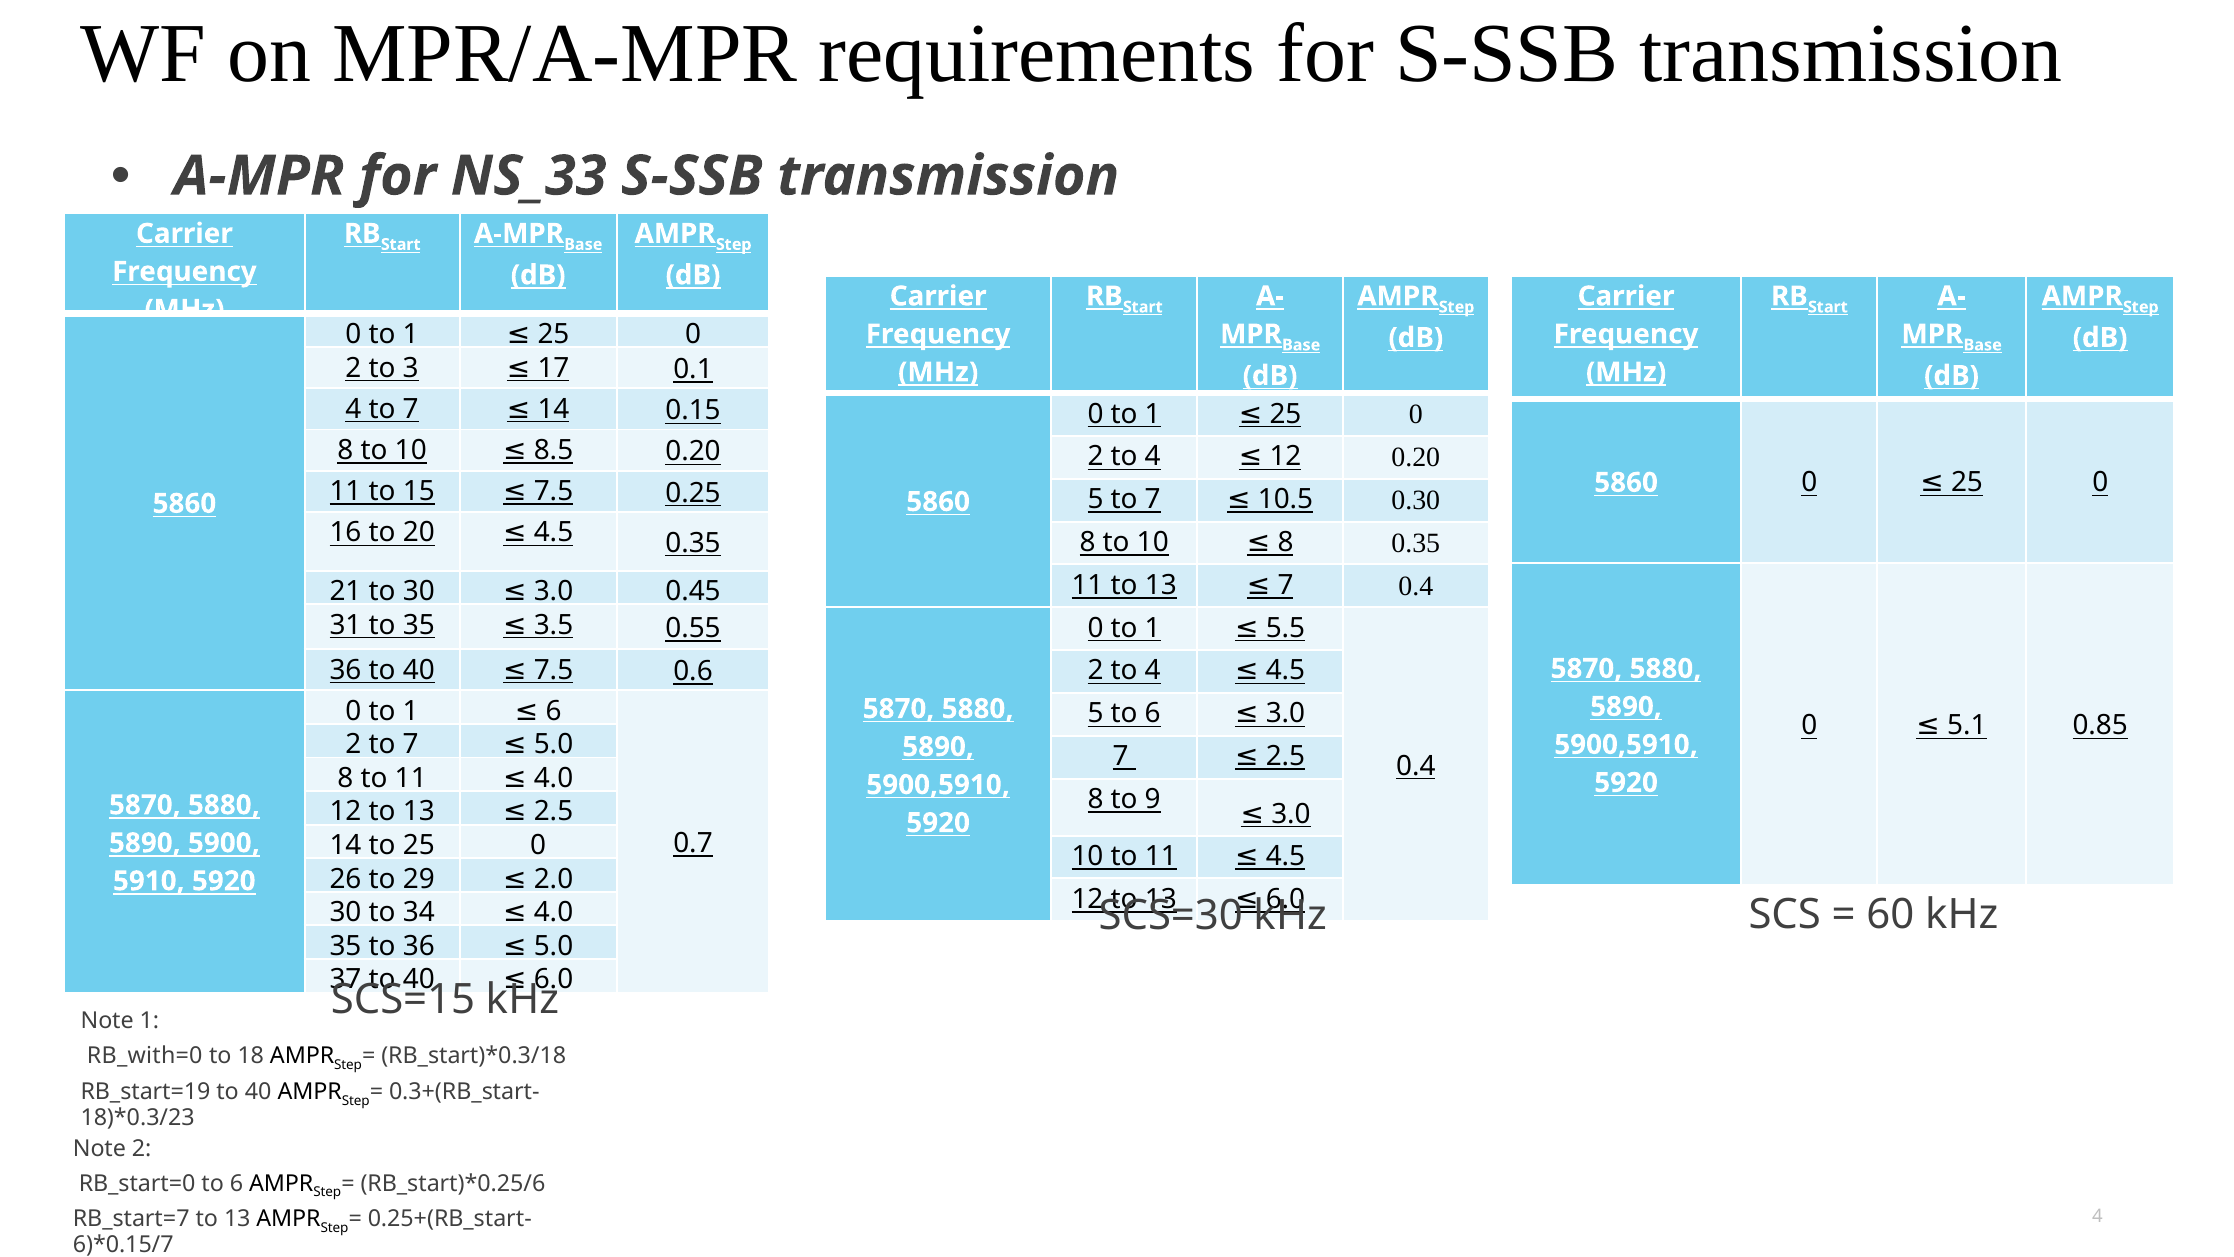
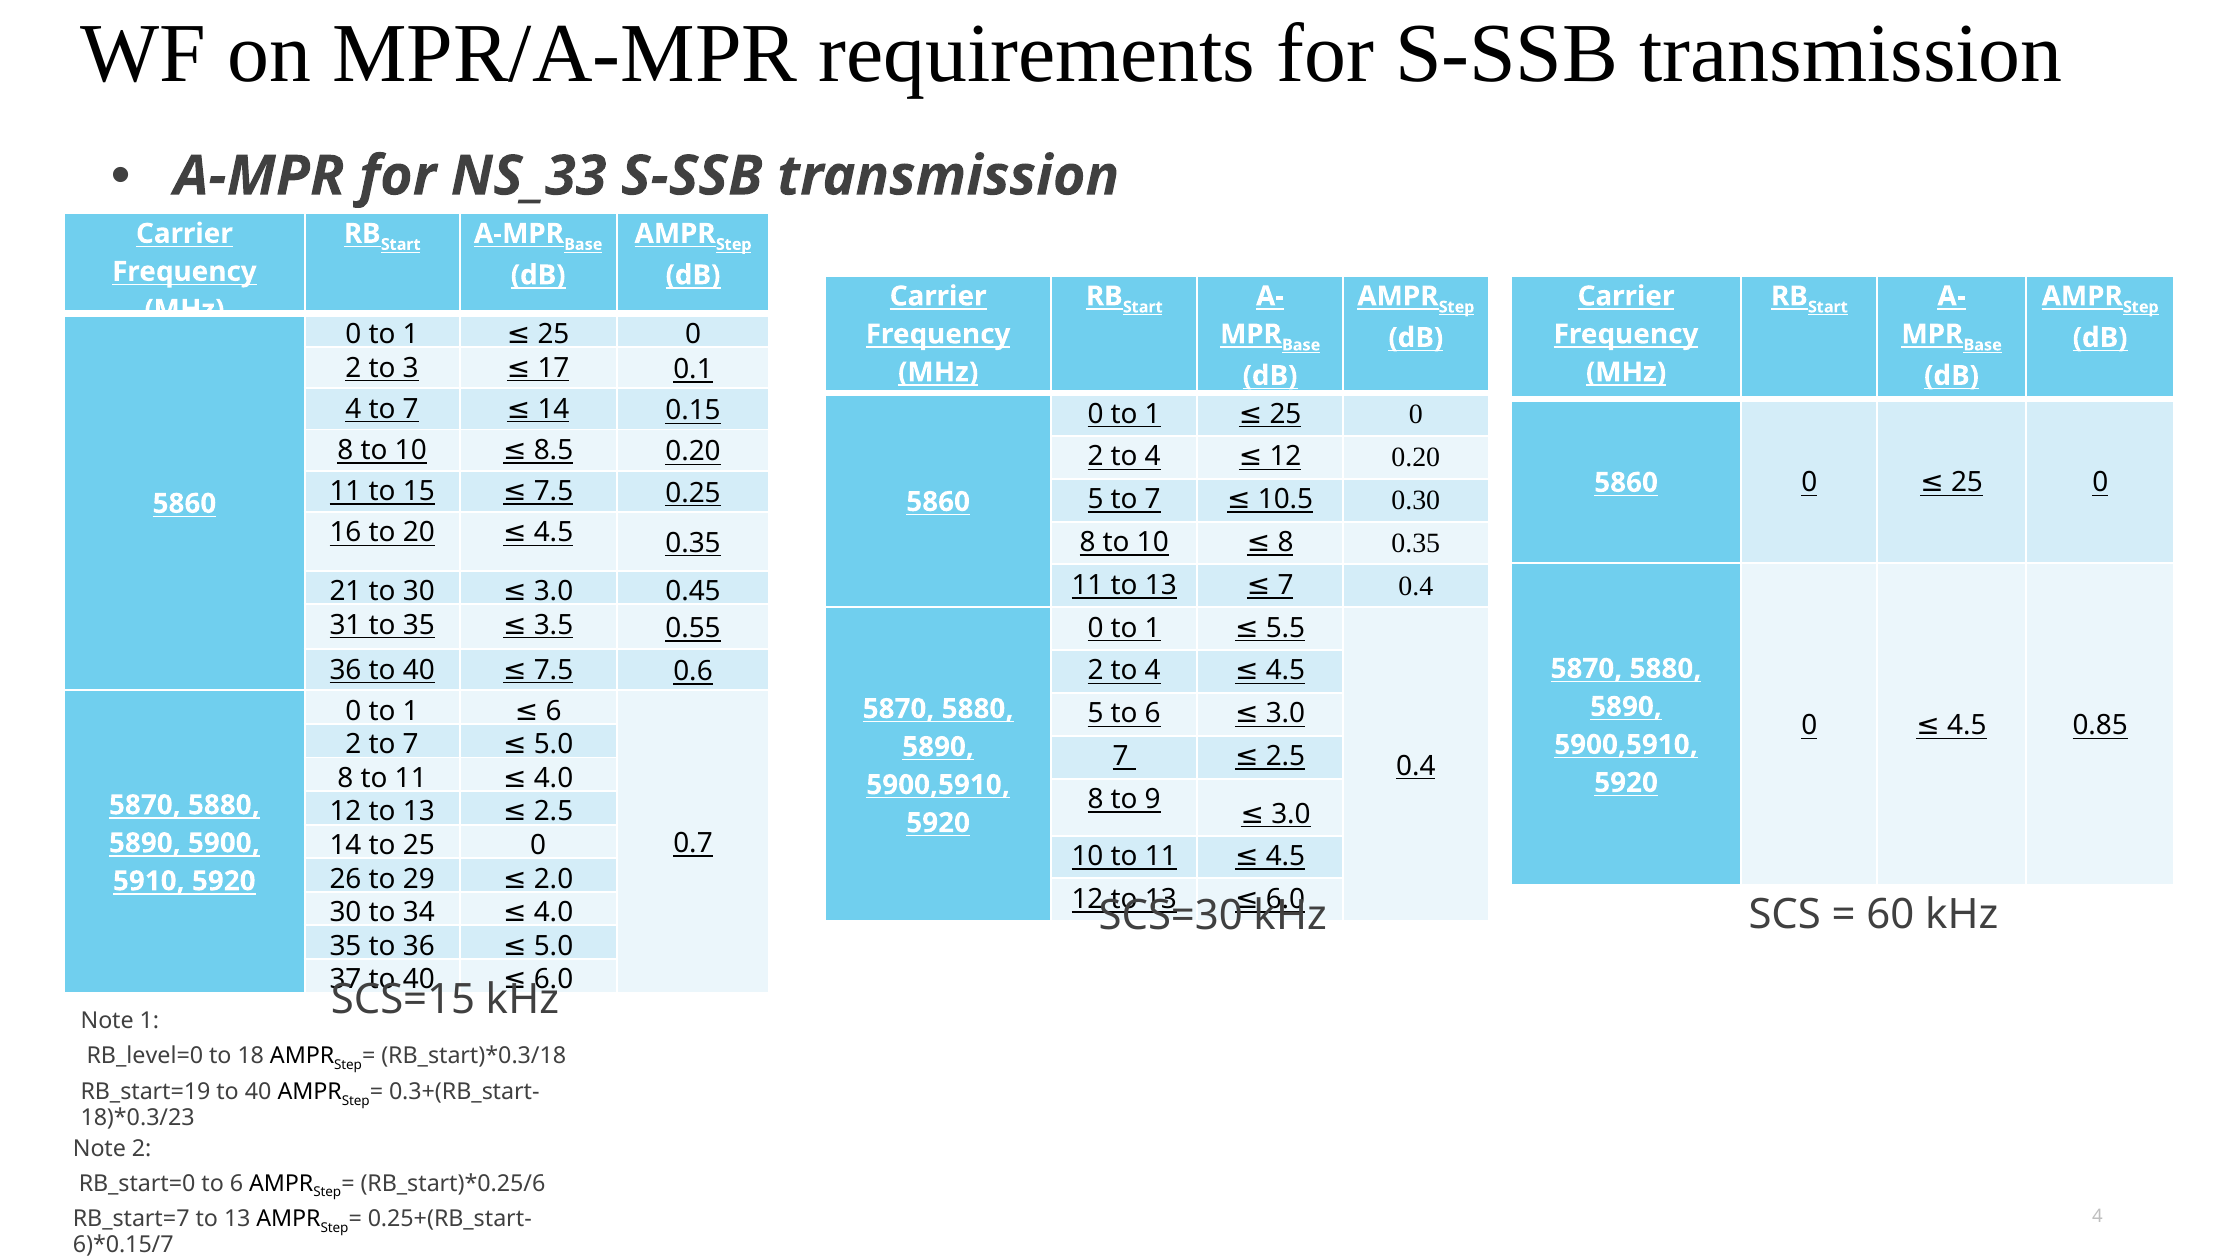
5.1 at (1967, 726): 5.1 -> 4.5
RB_with=0: RB_with=0 -> RB_level=0
